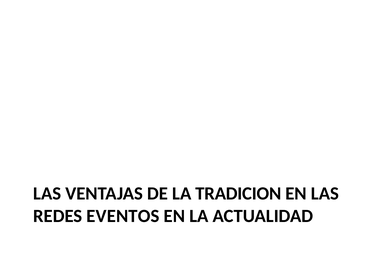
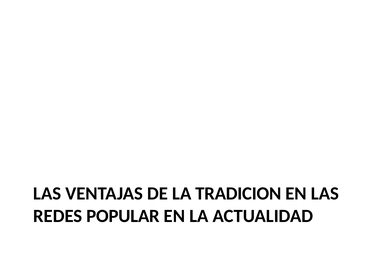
EVENTOS: EVENTOS -> POPULAR
